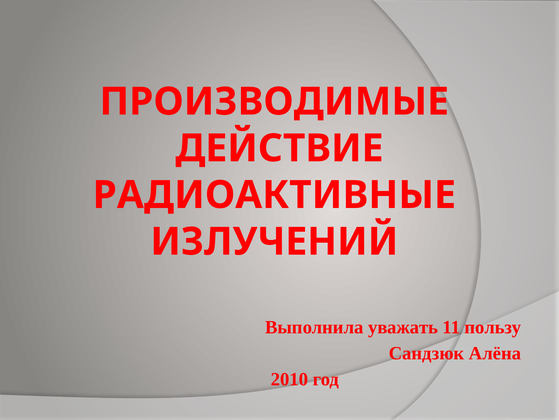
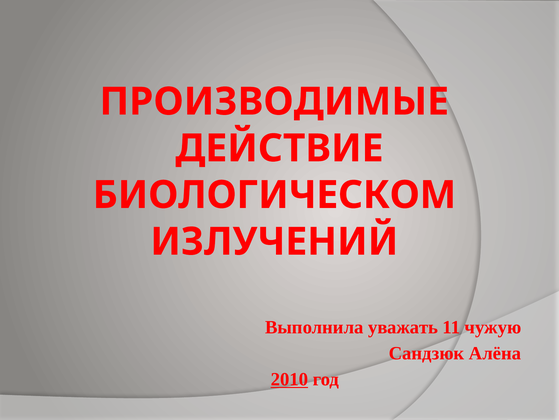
РАДИОАКТИВНЫЕ: РАДИОАКТИВНЫЕ -> БИОЛОГИЧЕСКОМ
пользу: пользу -> чужую
2010 underline: none -> present
